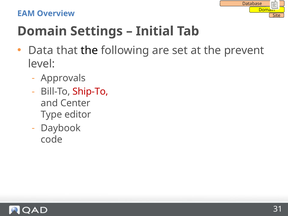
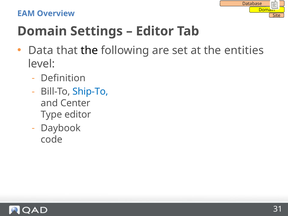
Initial at (155, 31): Initial -> Editor
prevent: prevent -> entities
Approvals: Approvals -> Definition
Ship-To colour: red -> blue
